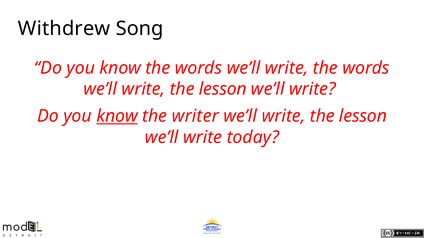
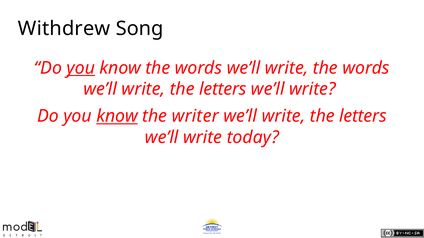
you at (81, 68) underline: none -> present
lesson at (223, 89): lesson -> letters
lesson at (363, 116): lesson -> letters
